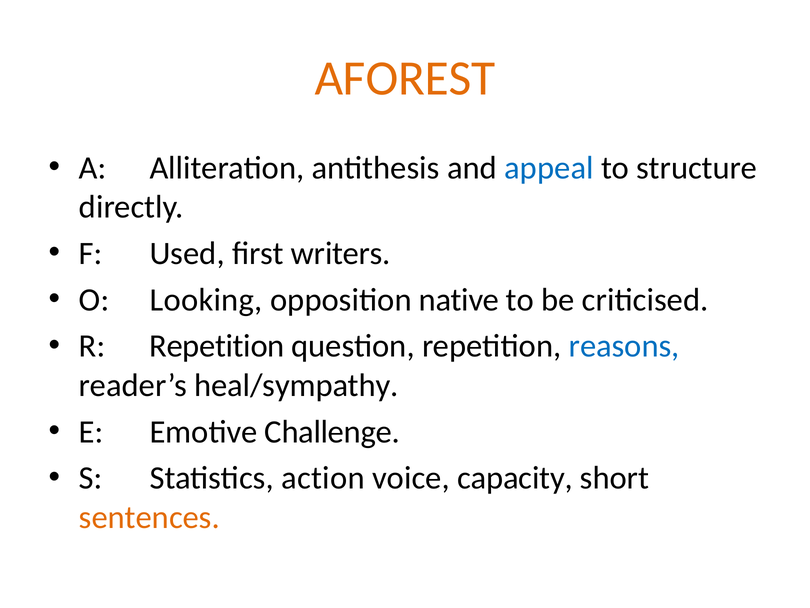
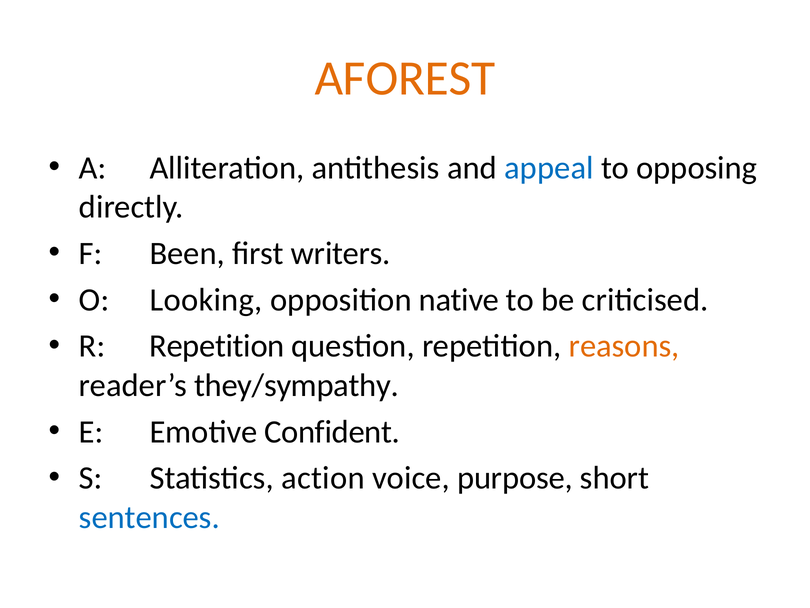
structure: structure -> opposing
Used: Used -> Been
reasons colour: blue -> orange
heal/sympathy: heal/sympathy -> they/sympathy
Challenge: Challenge -> Confident
capacity: capacity -> purpose
sentences colour: orange -> blue
